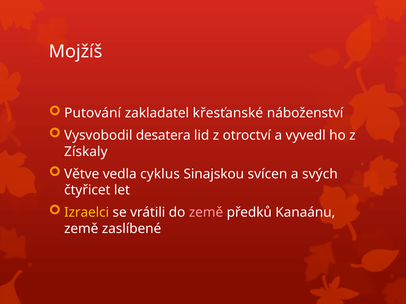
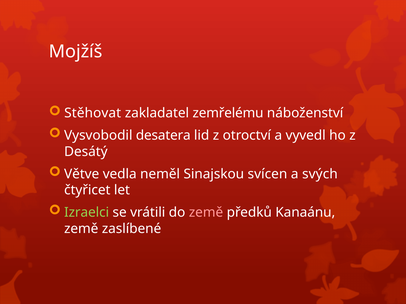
Putování: Putování -> Stěhovat
křesťanské: křesťanské -> zemřelému
Získaly: Získaly -> Desátý
cyklus: cyklus -> neměl
Izraelci colour: yellow -> light green
